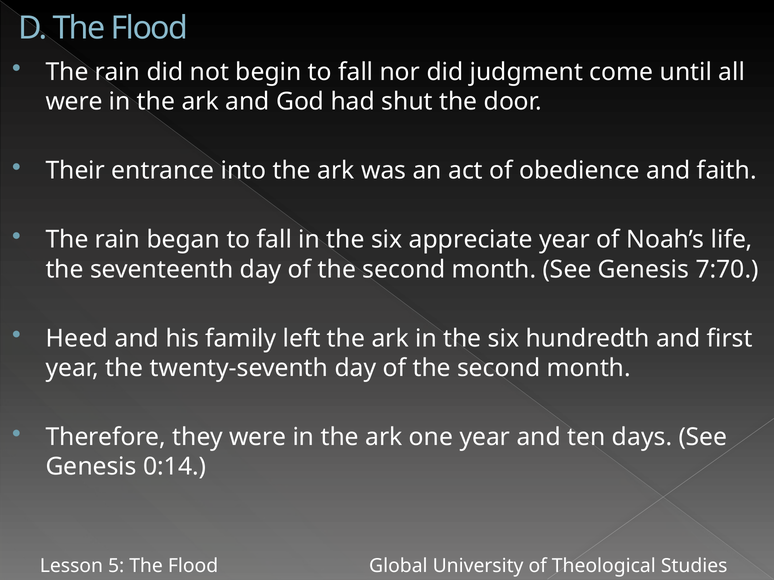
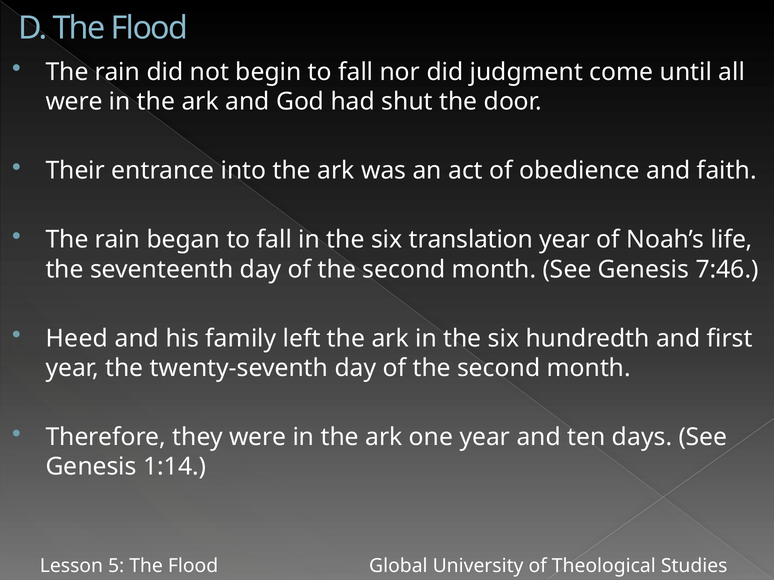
appreciate: appreciate -> translation
7:70: 7:70 -> 7:46
0:14: 0:14 -> 1:14
